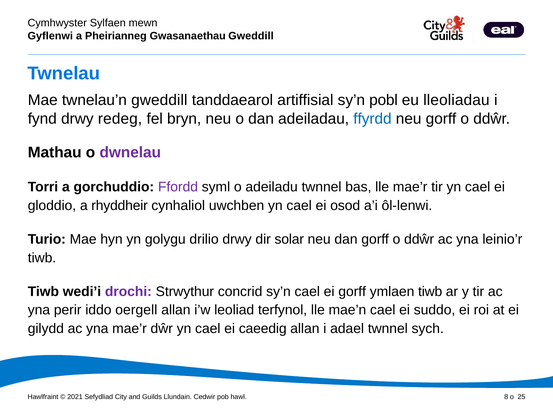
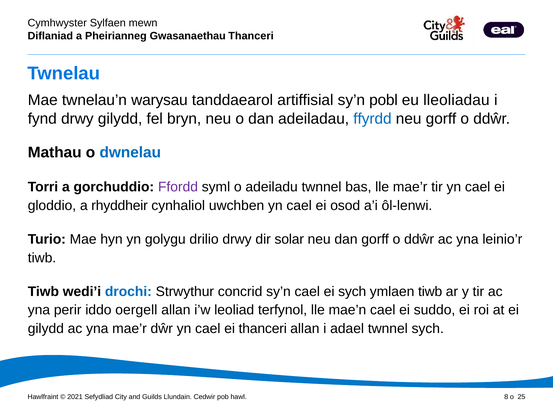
Gyflenwi: Gyflenwi -> Diflaniad
Gweddill at (251, 36): Gweddill -> Thanceri
twnelau’n gweddill: gweddill -> warysau
drwy redeg: redeg -> gilydd
dwnelau colour: purple -> blue
drochi colour: purple -> blue
ei gorff: gorff -> sych
ei caeedig: caeedig -> thanceri
